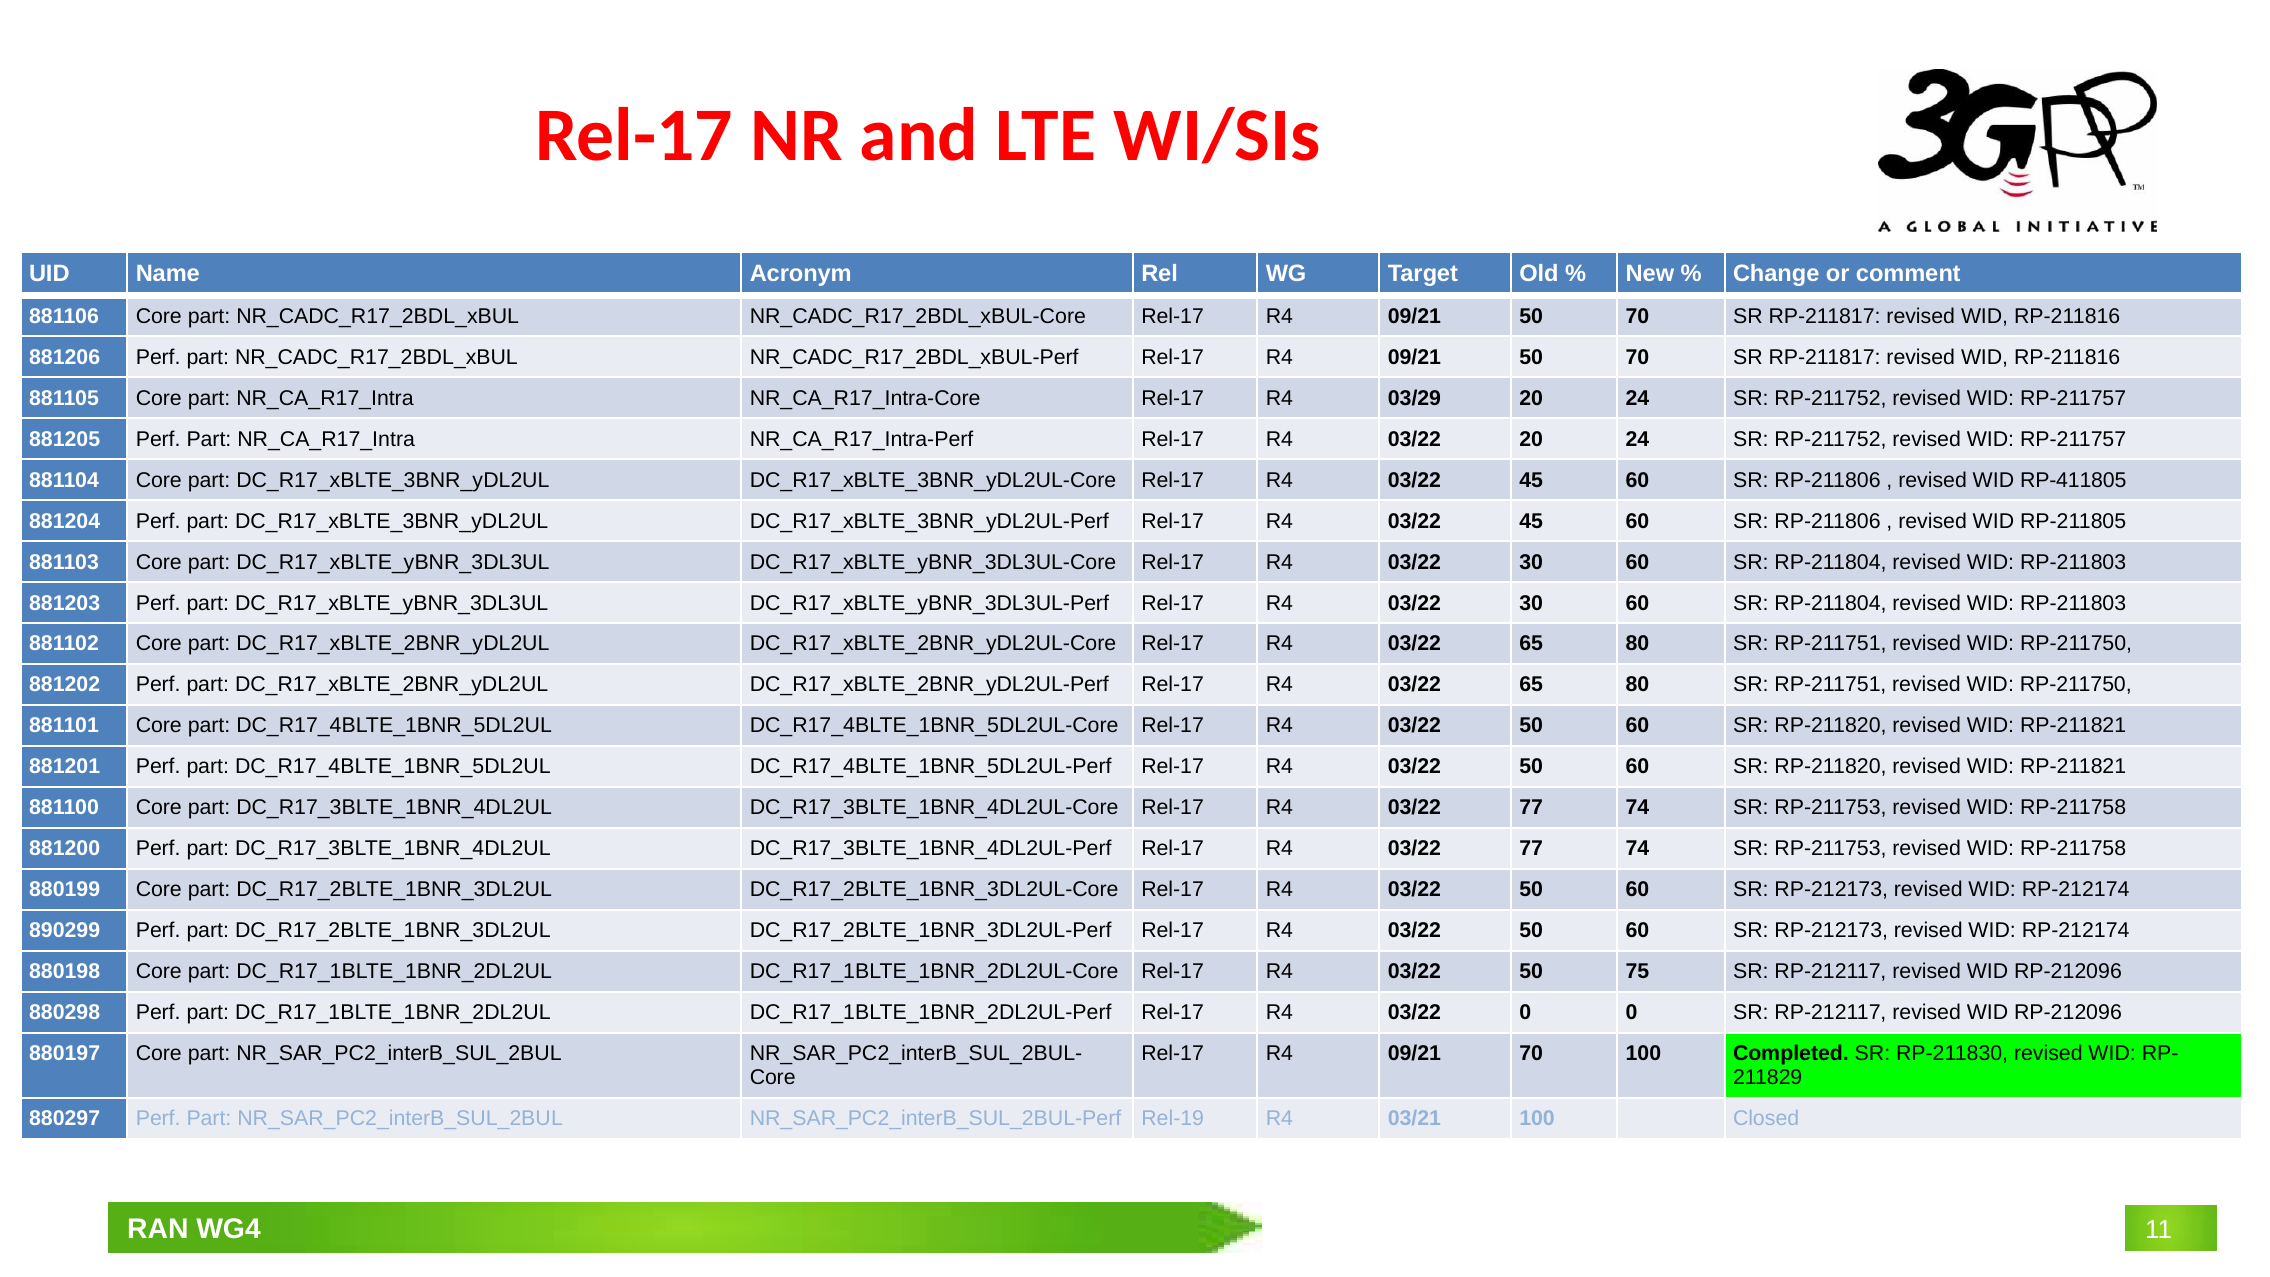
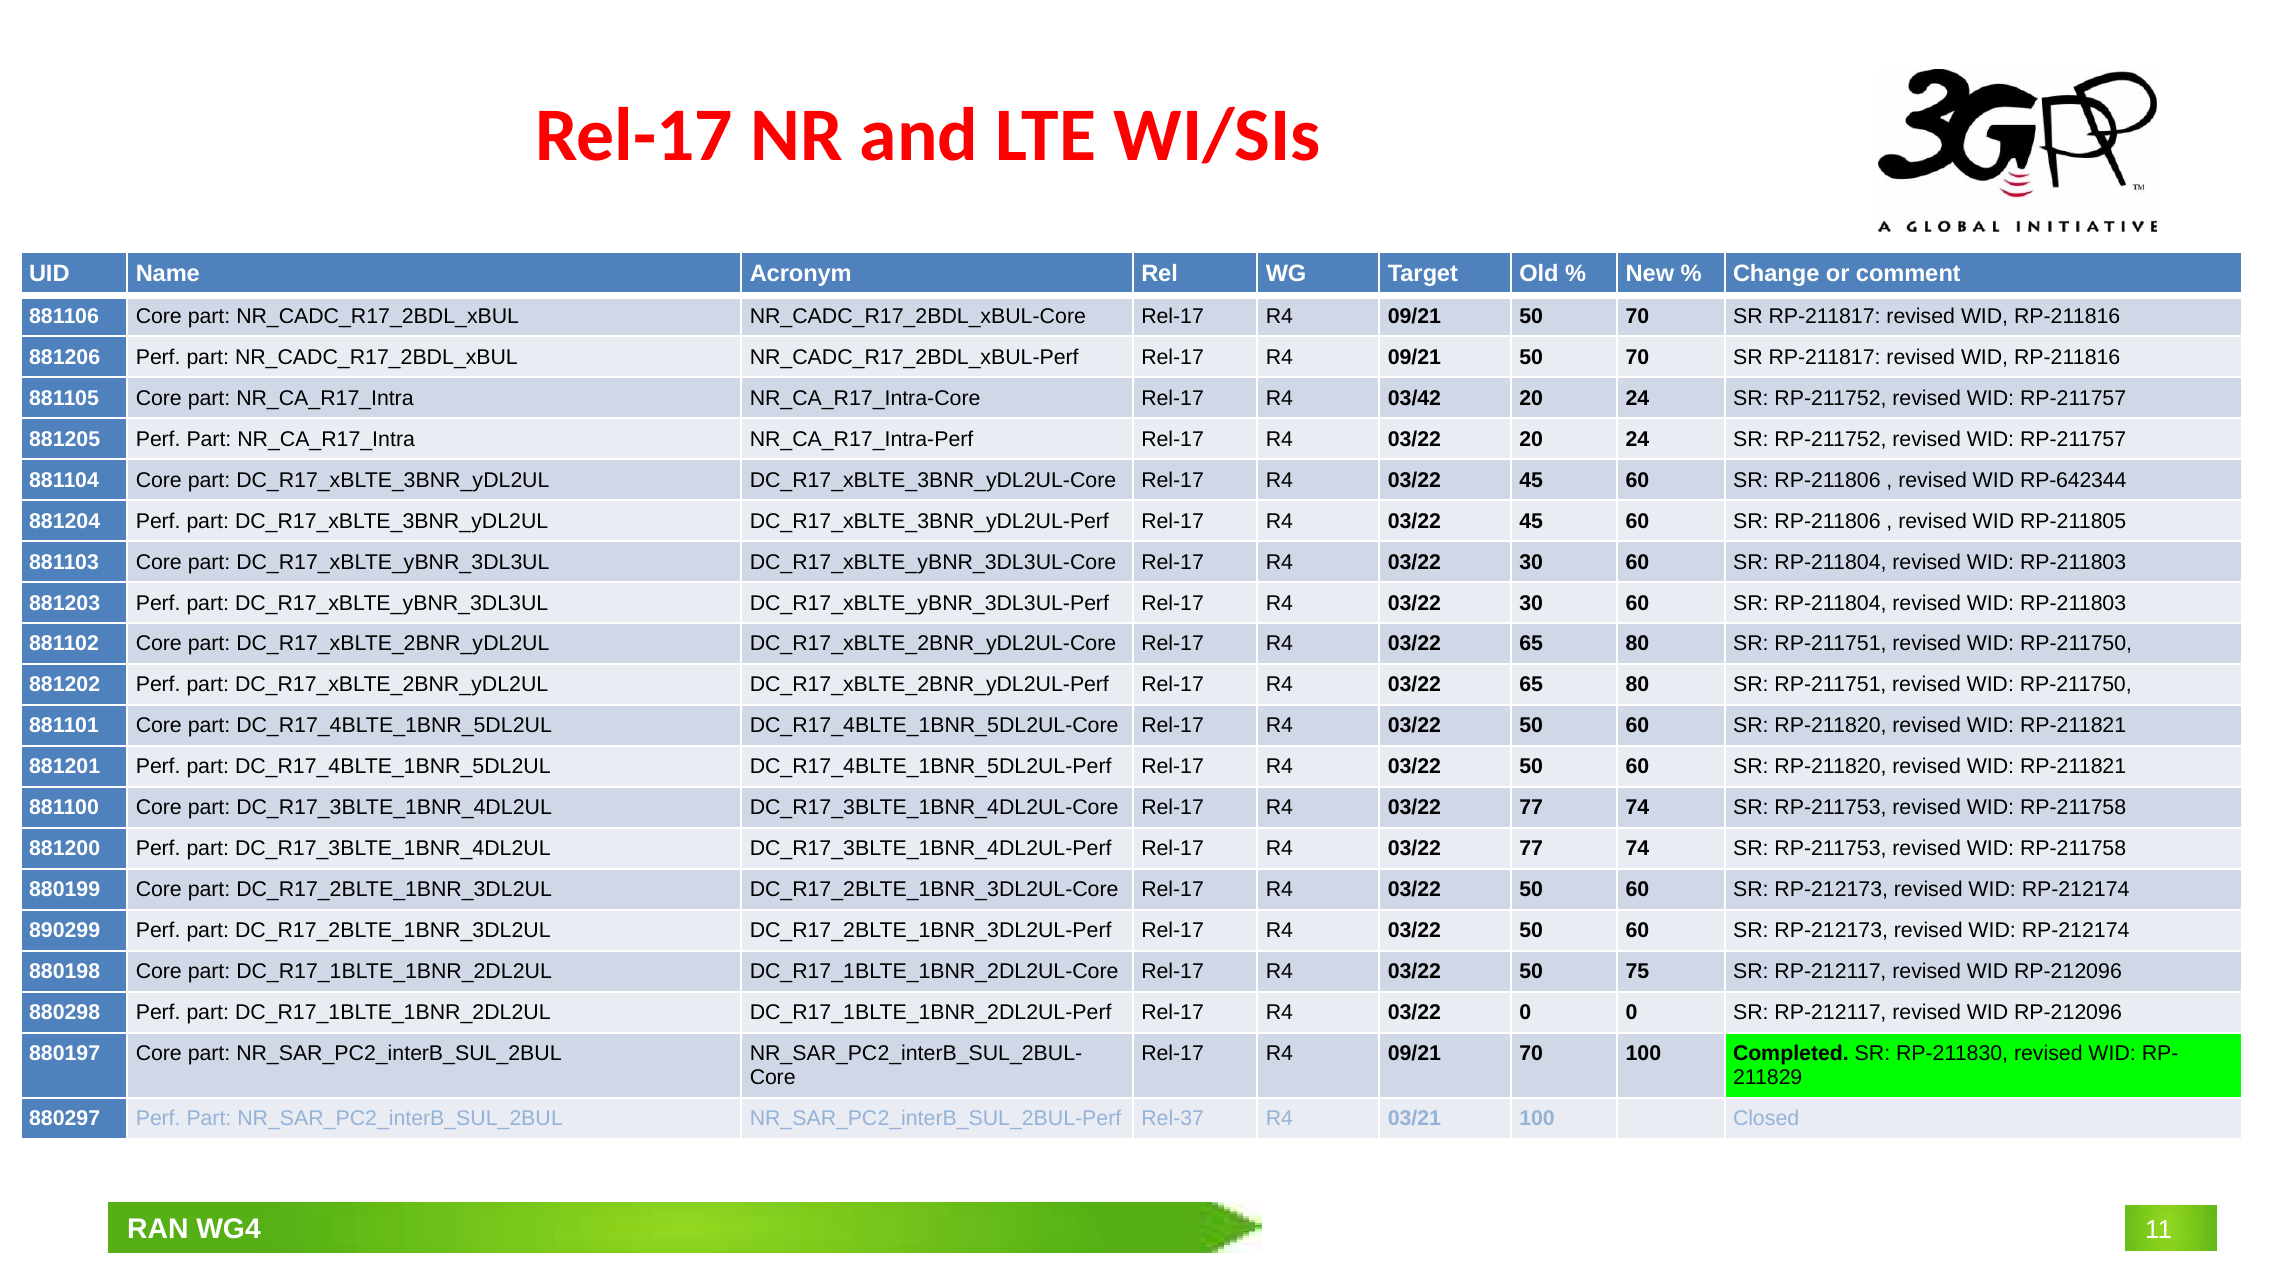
03/29: 03/29 -> 03/42
RP-411805: RP-411805 -> RP-642344
Rel-19: Rel-19 -> Rel-37
